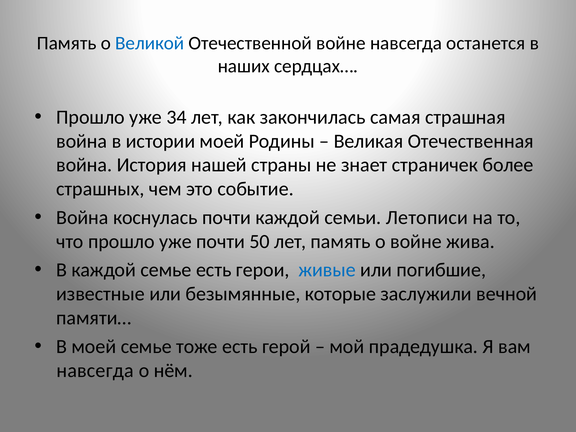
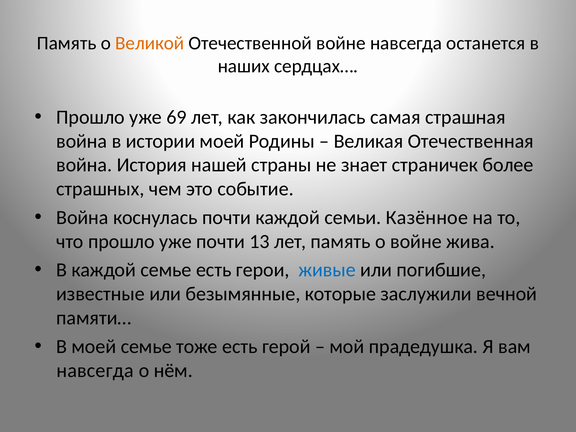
Великой colour: blue -> orange
34: 34 -> 69
Летописи: Летописи -> Казённое
50: 50 -> 13
